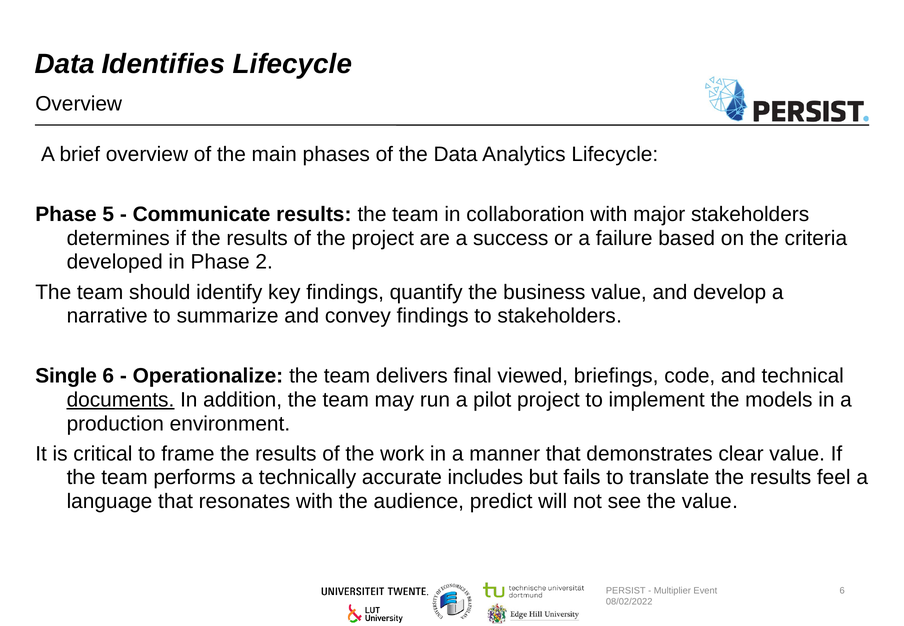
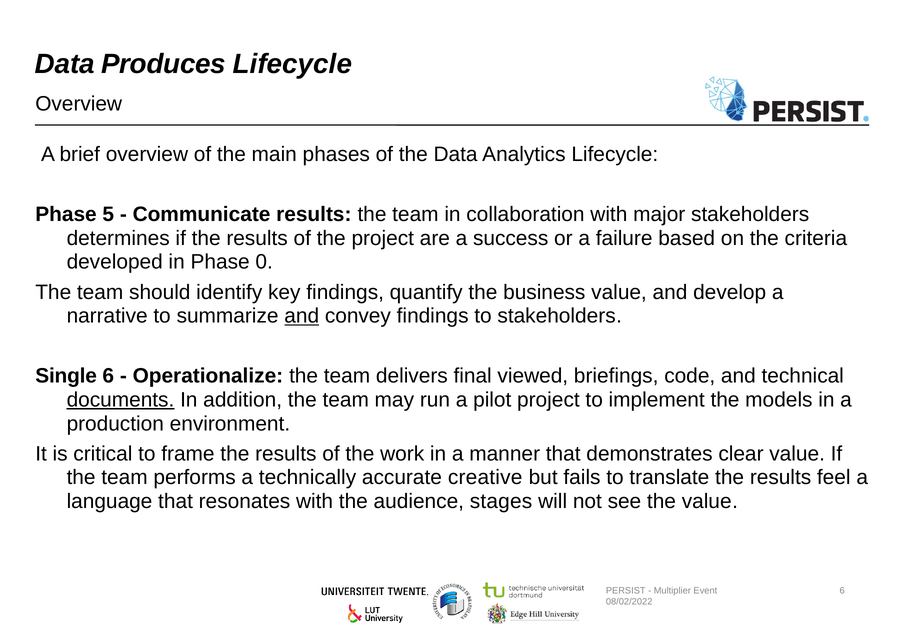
Identifies: Identifies -> Produces
2: 2 -> 0
and at (302, 316) underline: none -> present
includes: includes -> creative
predict: predict -> stages
